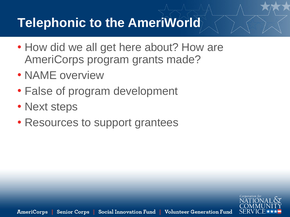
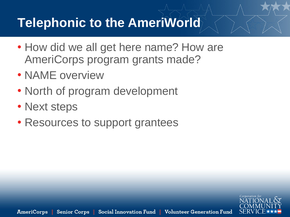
here about: about -> name
False: False -> North
